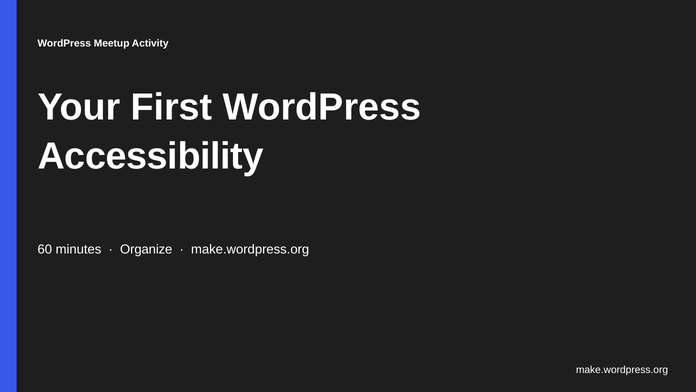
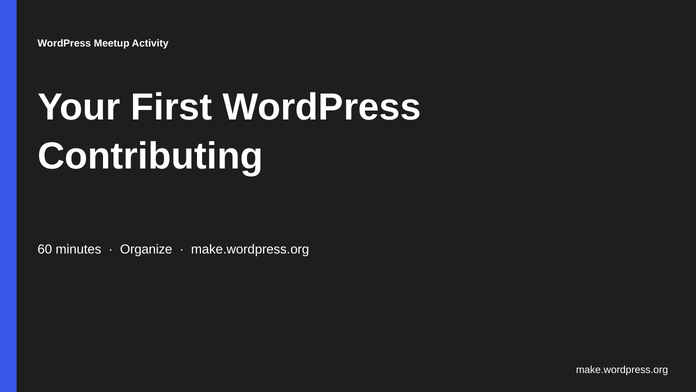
Accessibility: Accessibility -> Contributing
